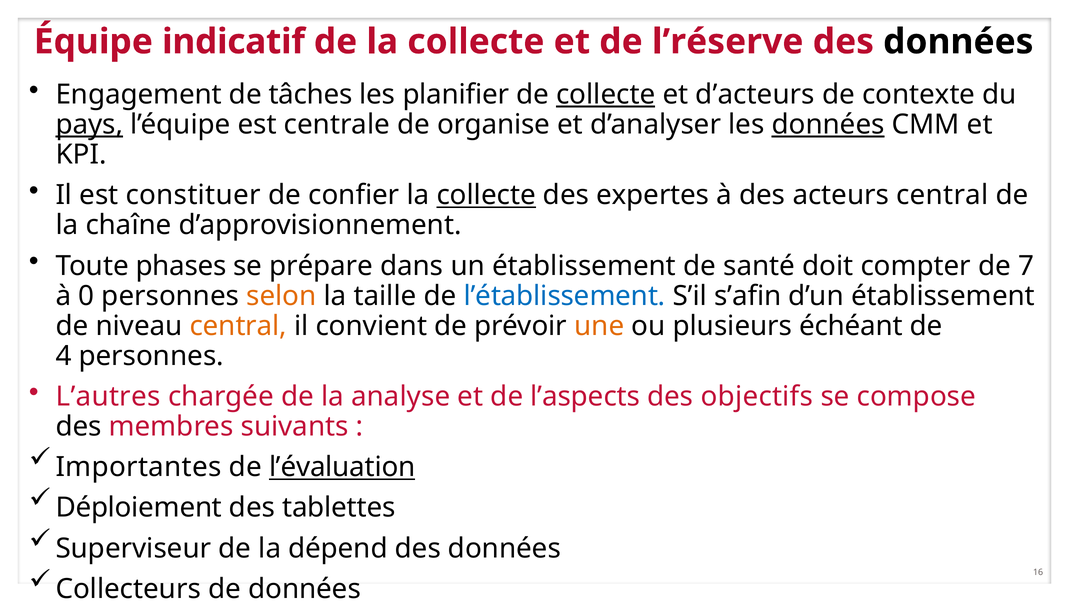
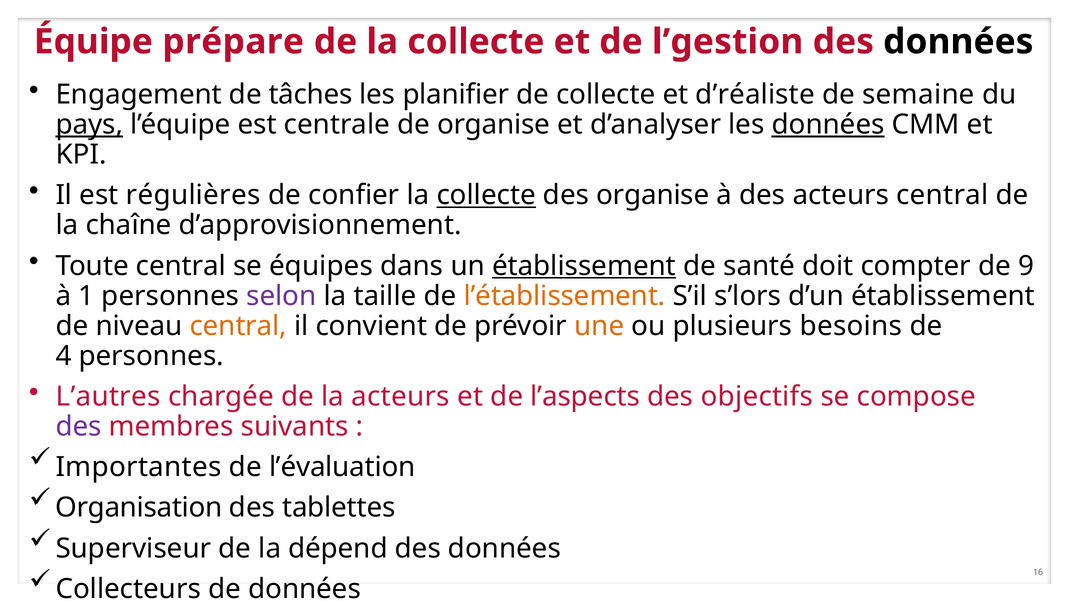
indicatif: indicatif -> prépare
l’réserve: l’réserve -> l’gestion
collecte at (606, 95) underline: present -> none
d’acteurs: d’acteurs -> d’réaliste
contexte: contexte -> semaine
constituer: constituer -> régulières
des expertes: expertes -> organise
Toute phases: phases -> central
prépare: prépare -> équipes
établissement at (584, 266) underline: none -> present
7: 7 -> 9
0: 0 -> 1
selon colour: orange -> purple
l’établissement colour: blue -> orange
s’afin: s’afin -> s’lors
échéant: échéant -> besoins
la analyse: analyse -> acteurs
des at (79, 427) colour: black -> purple
l’évaluation underline: present -> none
Déploiement: Déploiement -> Organisation
